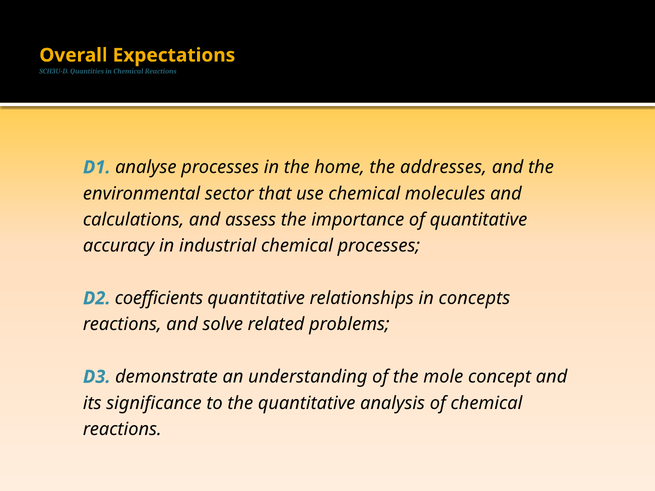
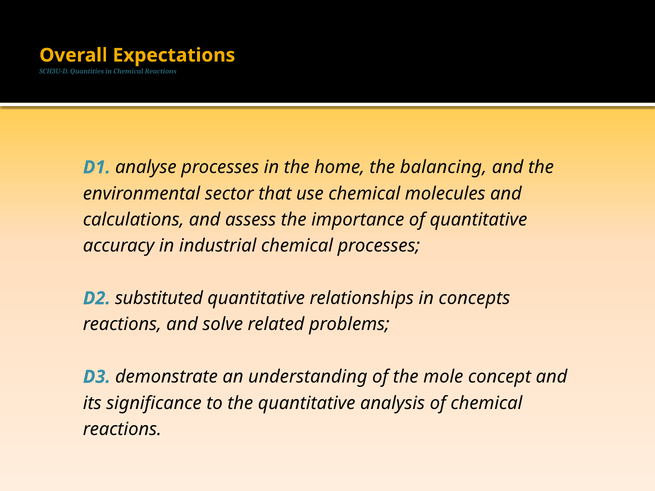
addresses: addresses -> balancing
coefficients: coefficients -> substituted
